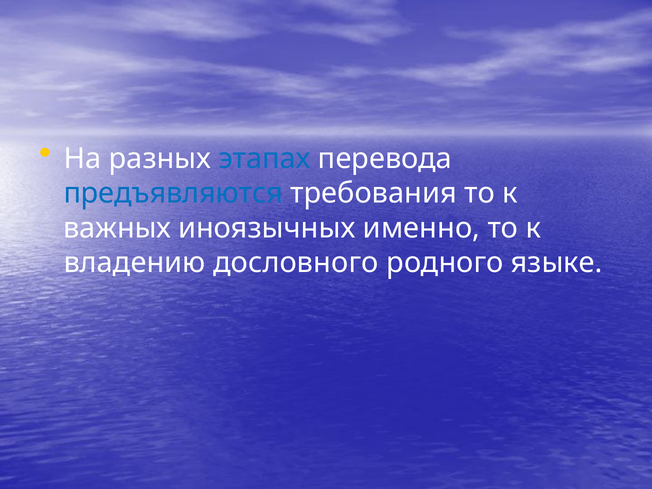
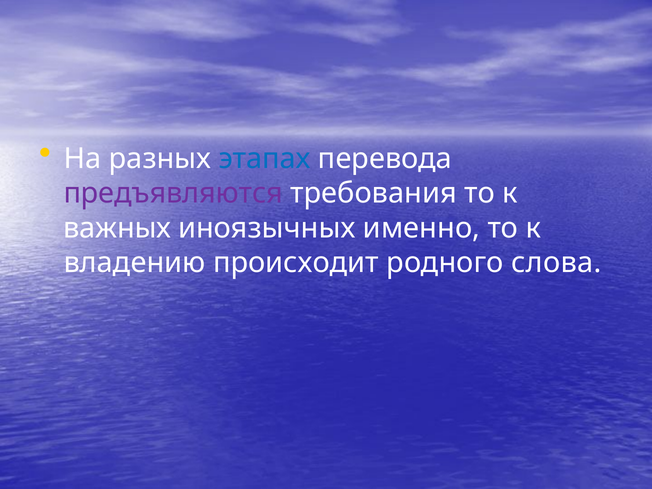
предъявляются colour: blue -> purple
дословного: дословного -> происходит
языке: языке -> слова
